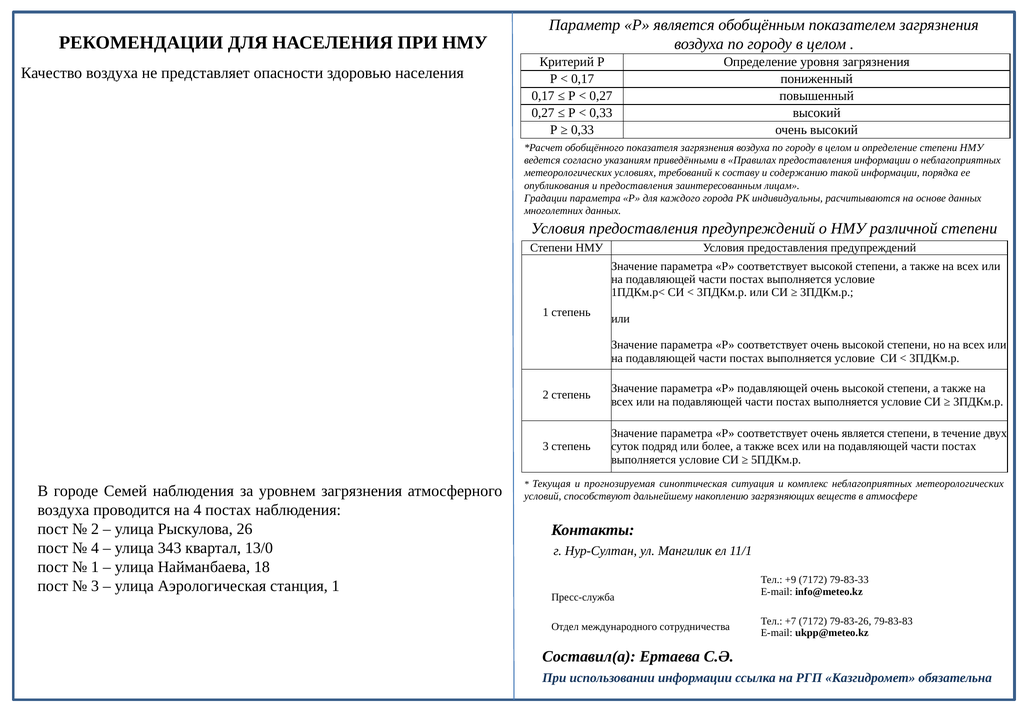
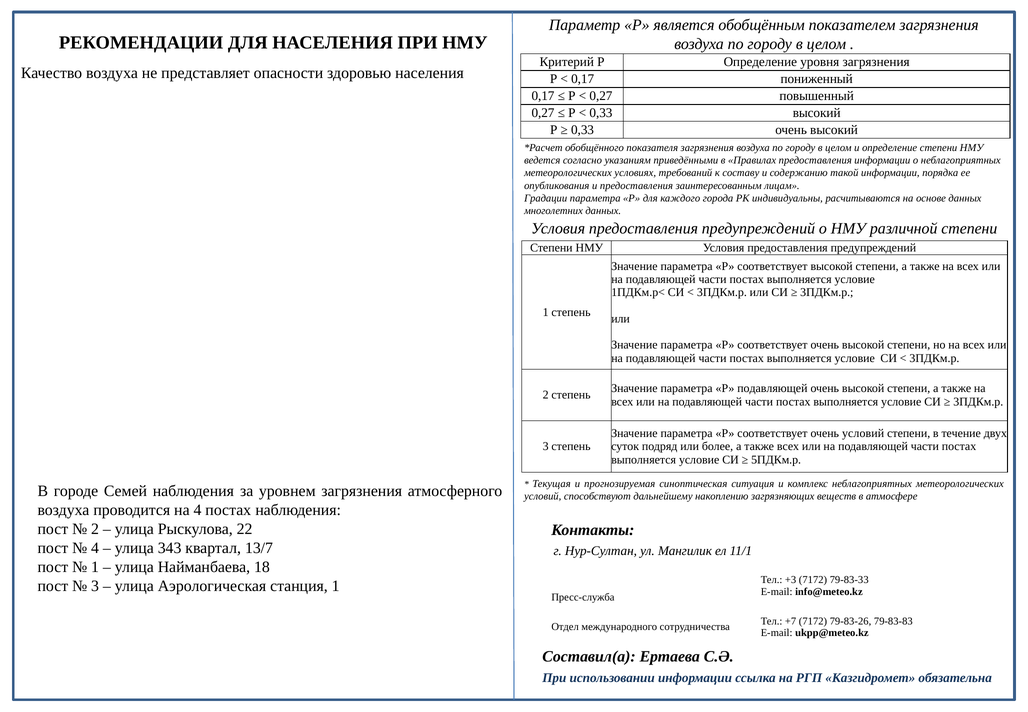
очень является: является -> условий
26: 26 -> 22
13/0: 13/0 -> 13/7
+9: +9 -> +3
